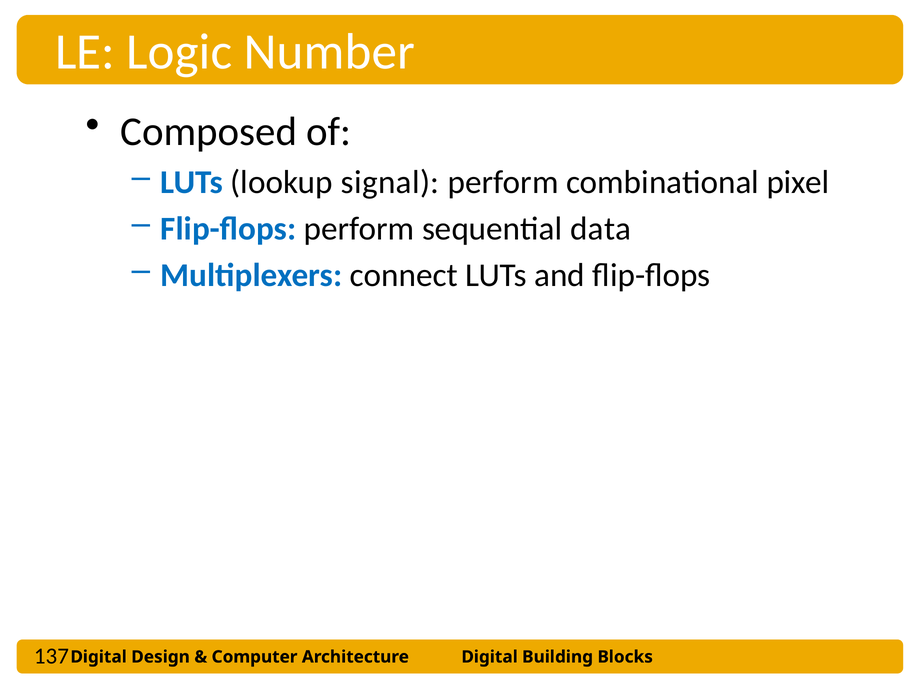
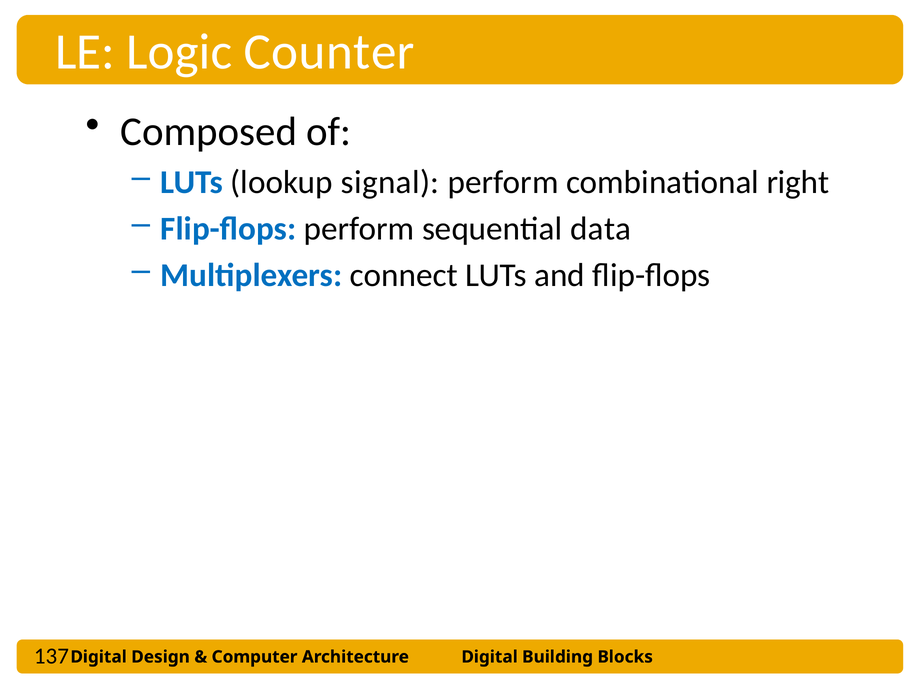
Number: Number -> Counter
pixel: pixel -> right
